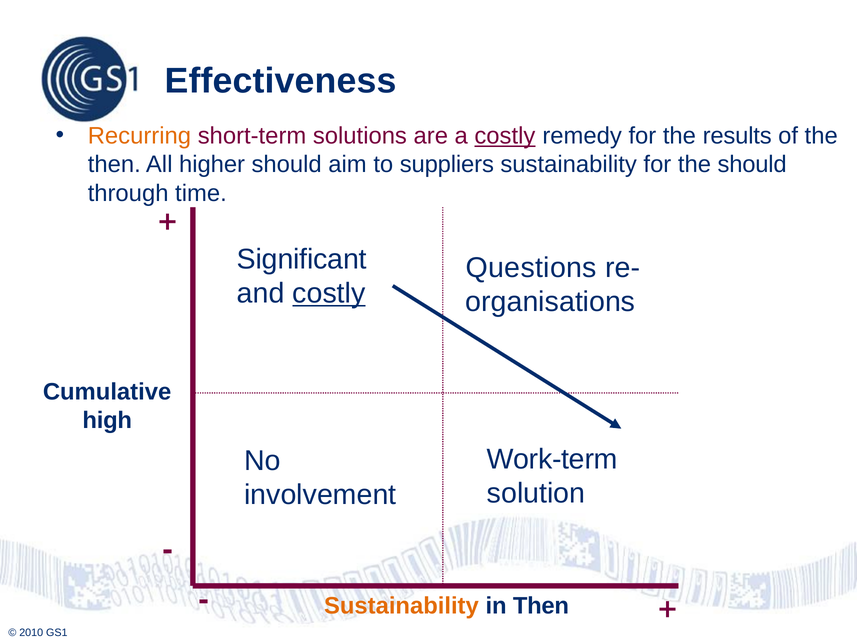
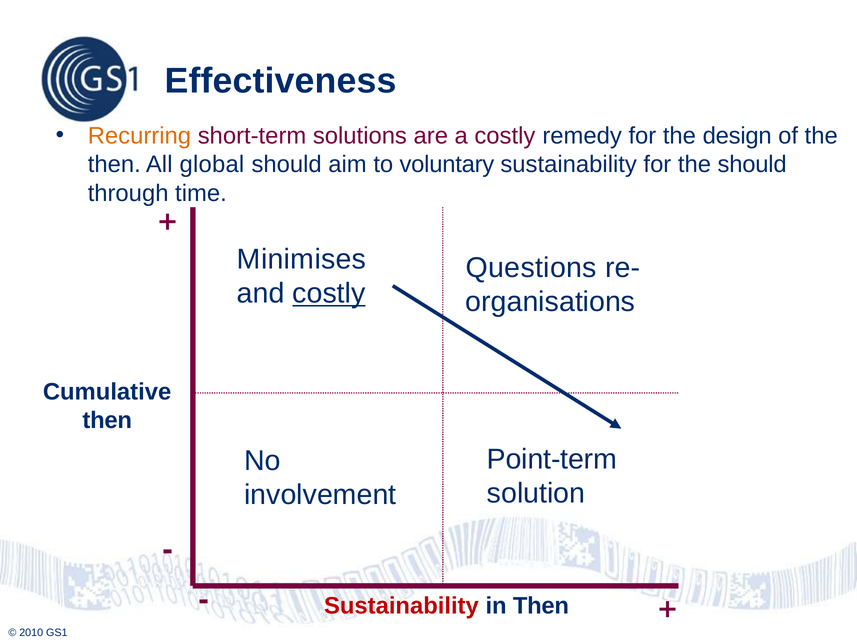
costly at (505, 136) underline: present -> none
results: results -> design
higher: higher -> global
suppliers: suppliers -> voluntary
Significant: Significant -> Minimises
high at (107, 420): high -> then
Work-term: Work-term -> Point-term
Sustainability at (401, 606) colour: orange -> red
